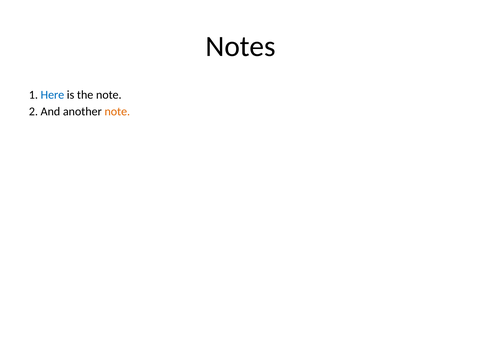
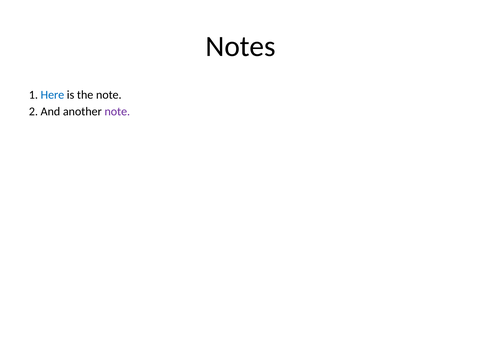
note at (117, 111) colour: orange -> purple
